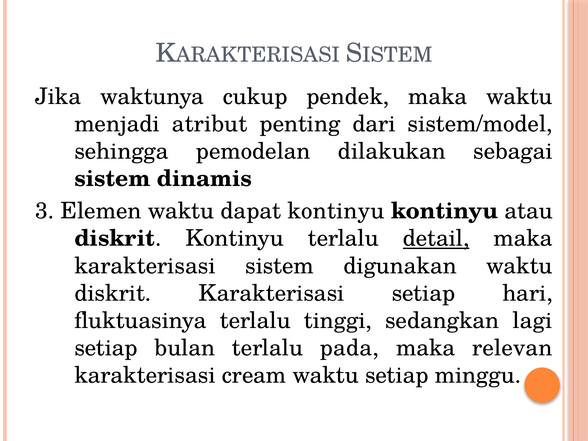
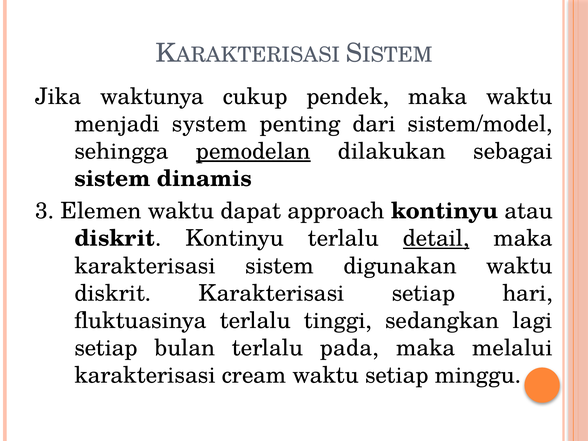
atribut: atribut -> system
pemodelan underline: none -> present
dapat kontinyu: kontinyu -> approach
relevan: relevan -> melalui
